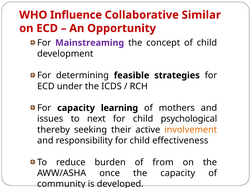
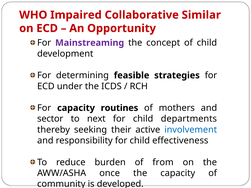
Influence: Influence -> Impaired
learning: learning -> routines
issues: issues -> sector
psychological: psychological -> departments
involvement colour: orange -> blue
